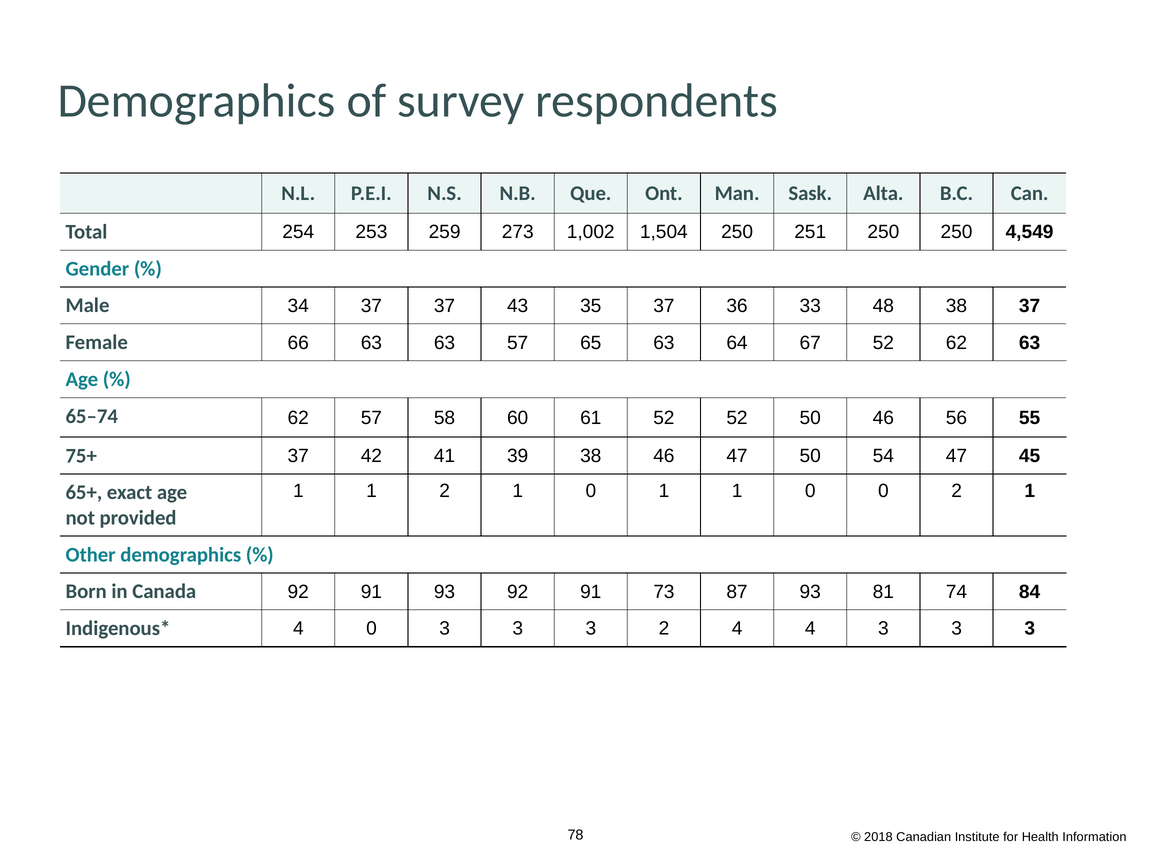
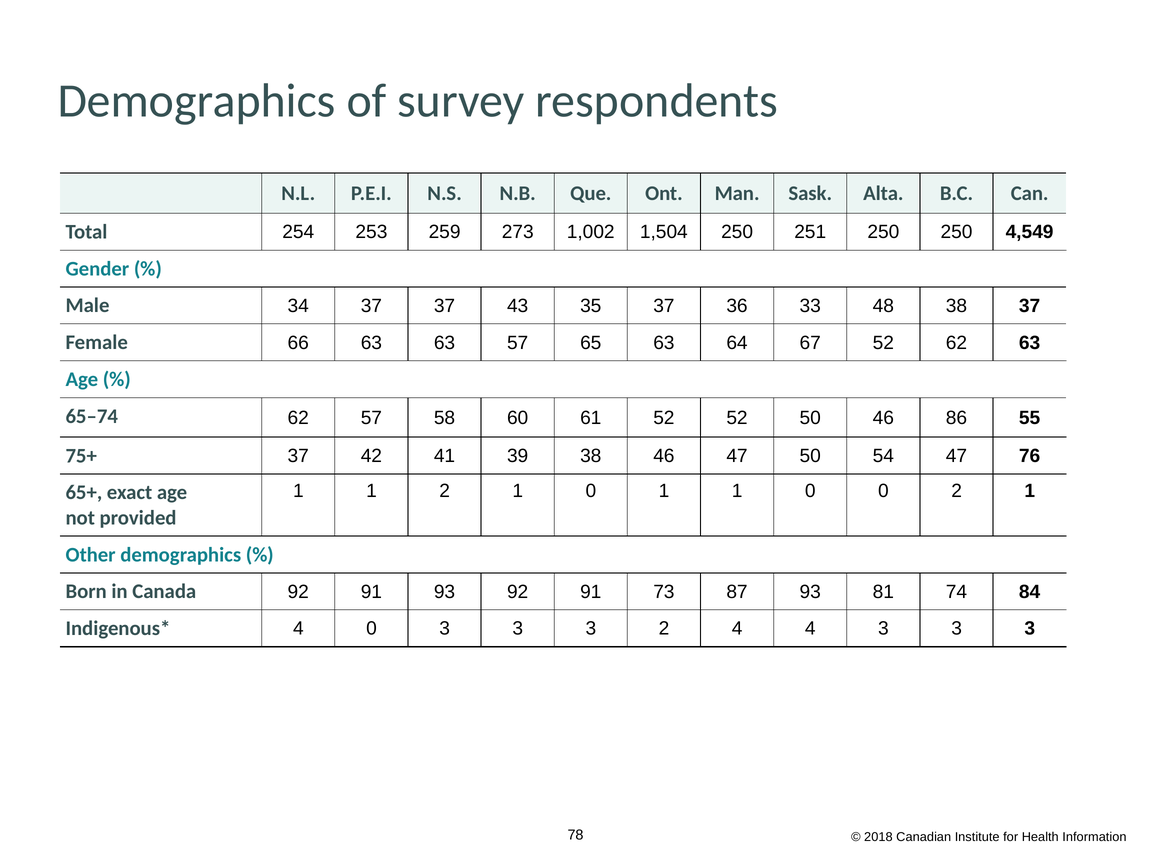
56: 56 -> 86
45: 45 -> 76
